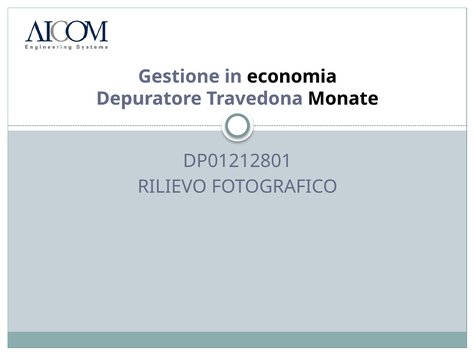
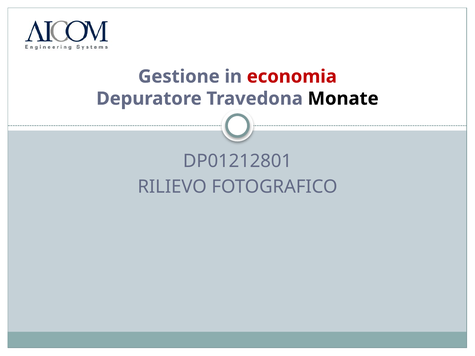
economia colour: black -> red
